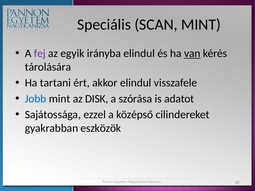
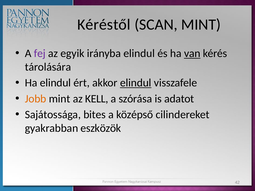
Speciális: Speciális -> Kéréstől
Ha tartani: tartani -> elindul
elindul at (136, 83) underline: none -> present
Jobb colour: blue -> orange
DISK: DISK -> KELL
ezzel: ezzel -> bites
